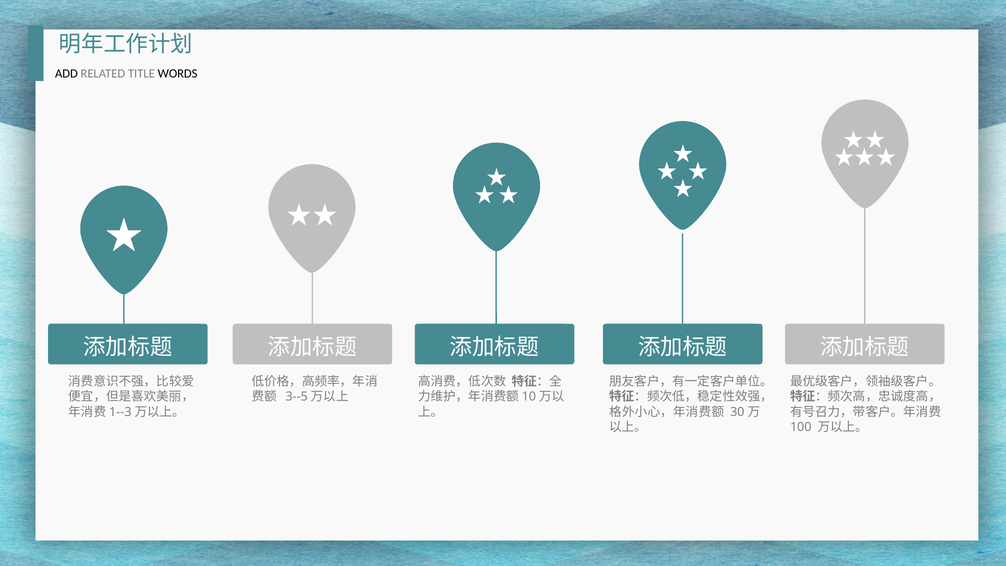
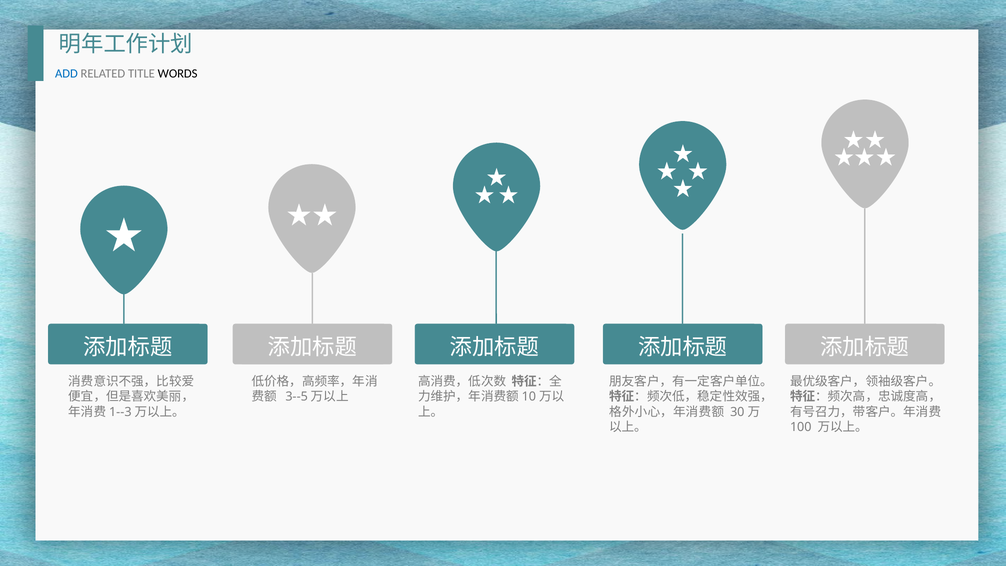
ADD colour: black -> blue
